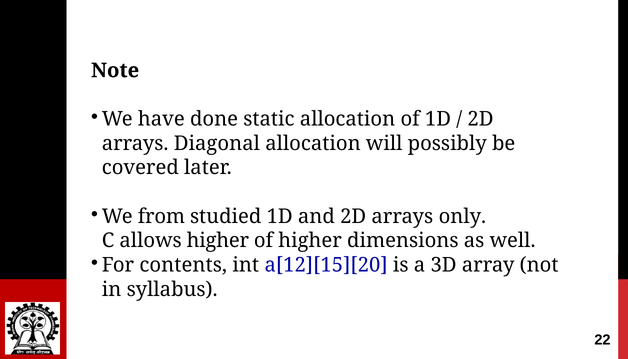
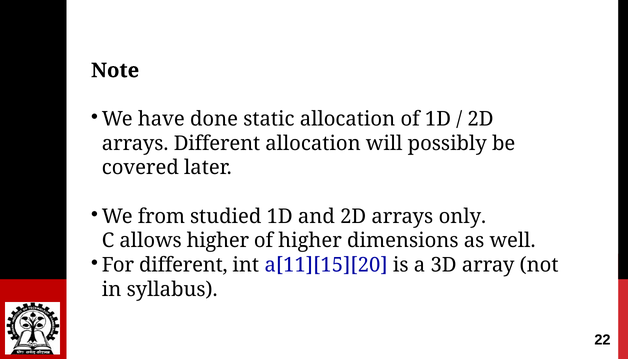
arrays Diagonal: Diagonal -> Different
contents at (183, 265): contents -> different
a[12][15][20: a[12][15][20 -> a[11][15][20
